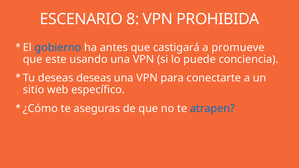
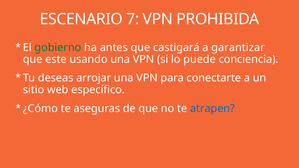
8: 8 -> 7
gobierno colour: blue -> green
promueve: promueve -> garantizar
deseas deseas: deseas -> arrojar
